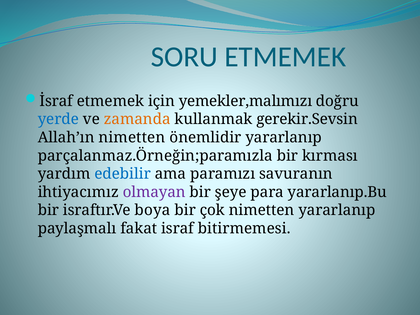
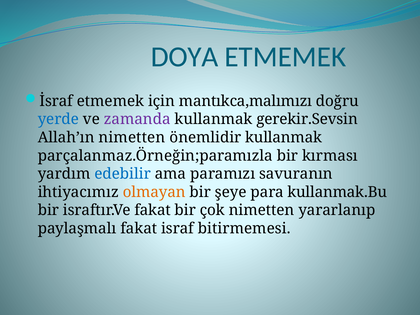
SORU: SORU -> DOYA
yemekler,malımızı: yemekler,malımızı -> mantıkca,malımızı
zamanda colour: orange -> purple
önemlidir yararlanıp: yararlanıp -> kullanmak
olmayan colour: purple -> orange
yararlanıp.Bu: yararlanıp.Bu -> kullanmak.Bu
israftır.Ve boya: boya -> fakat
